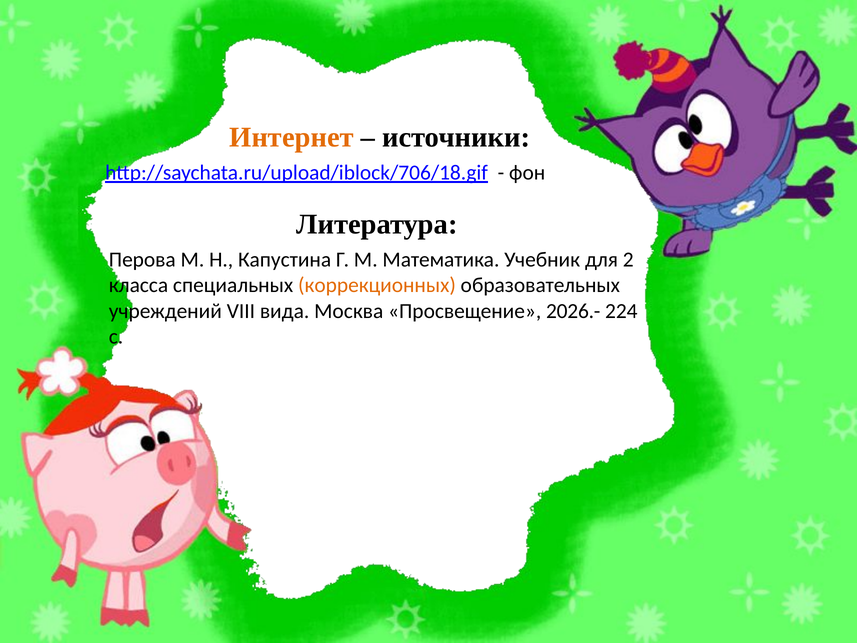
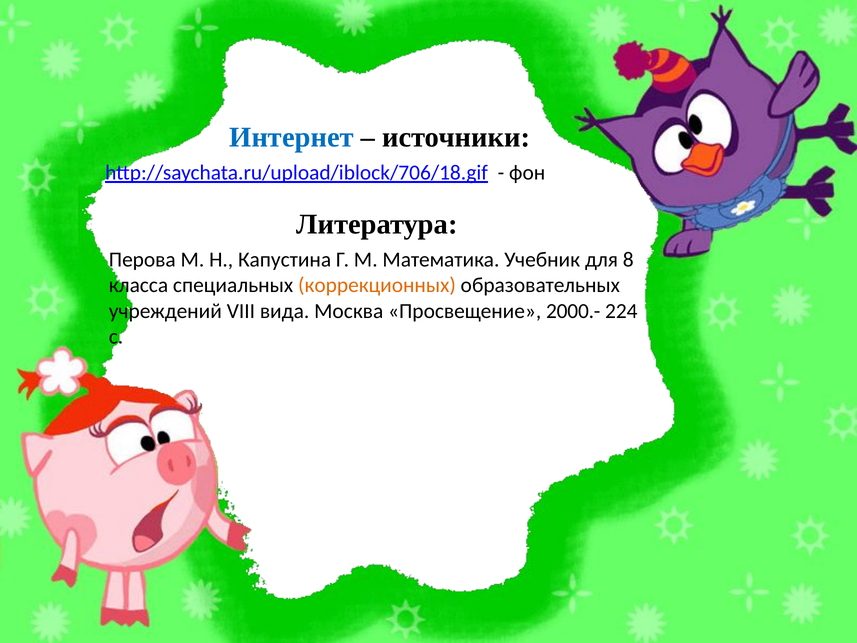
Интернет colour: orange -> blue
2: 2 -> 8
2026.-: 2026.- -> 2000.-
